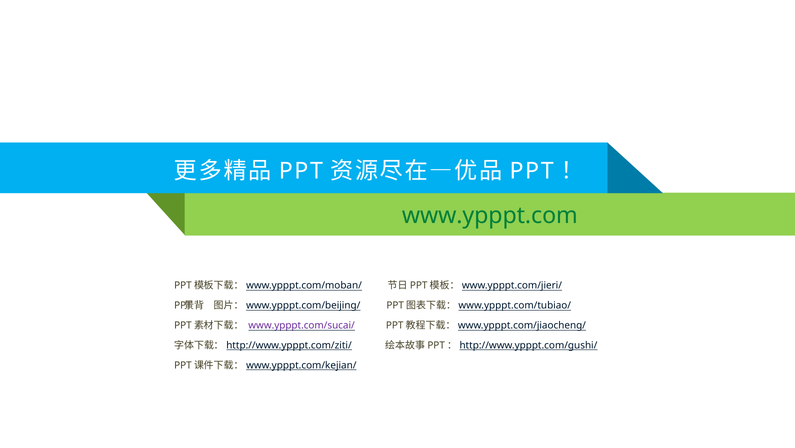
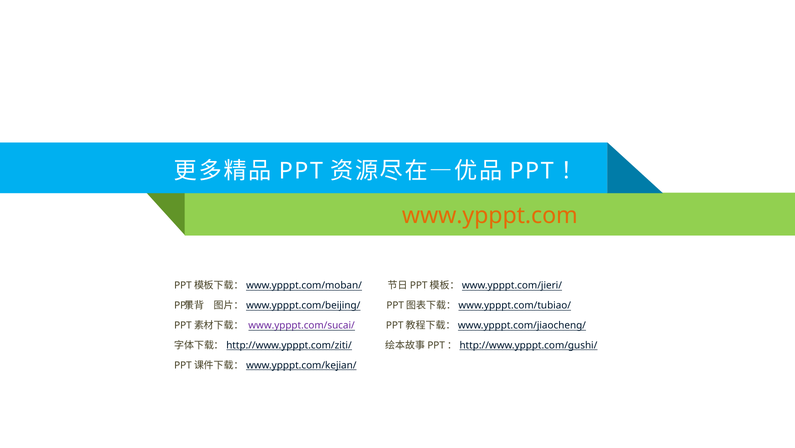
www.ypppt.com colour: green -> orange
